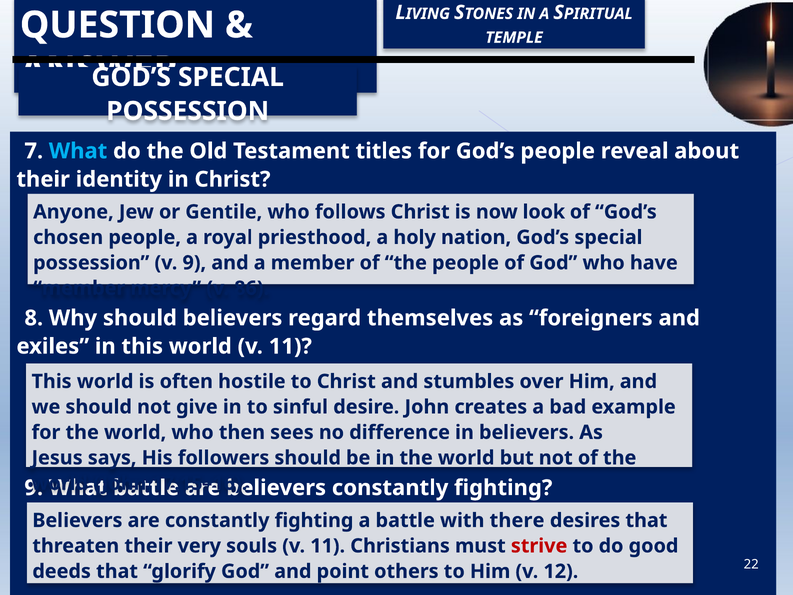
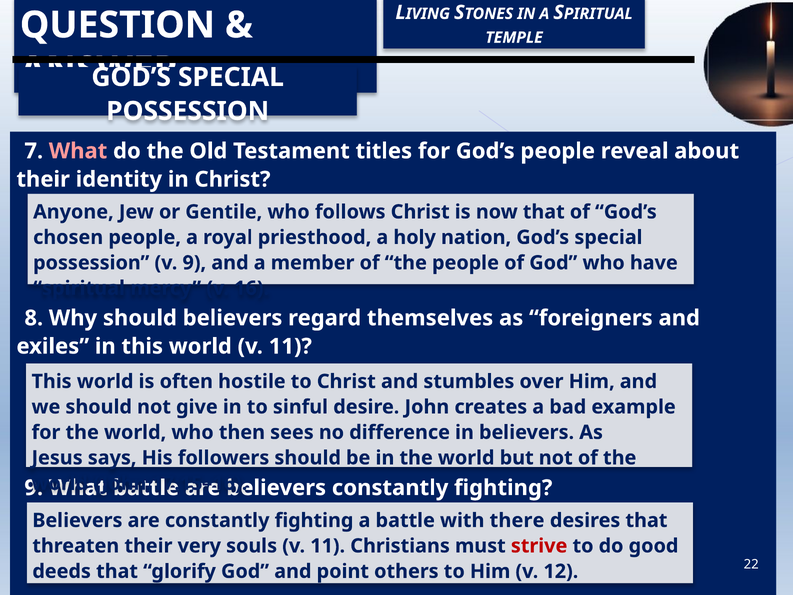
What at (78, 151) colour: light blue -> pink
now look: look -> that
member at (79, 288): member -> spiritual
86: 86 -> 16
